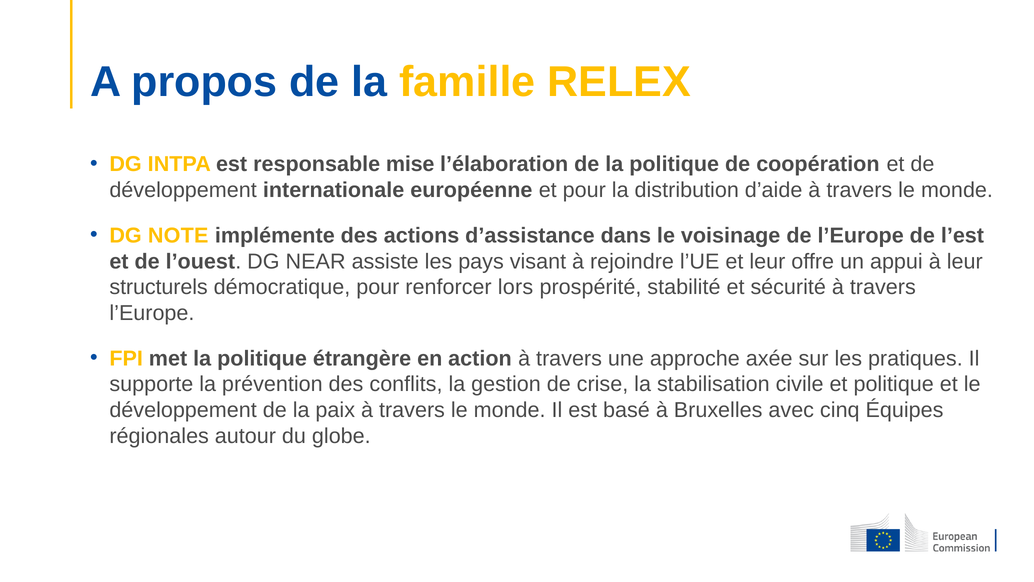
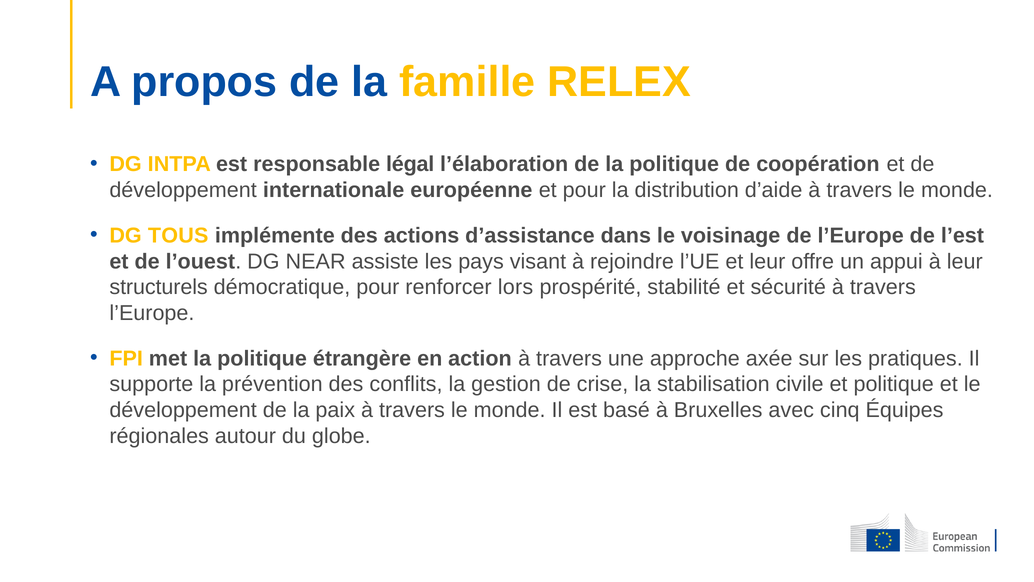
mise: mise -> légal
NOTE: NOTE -> TOUS
